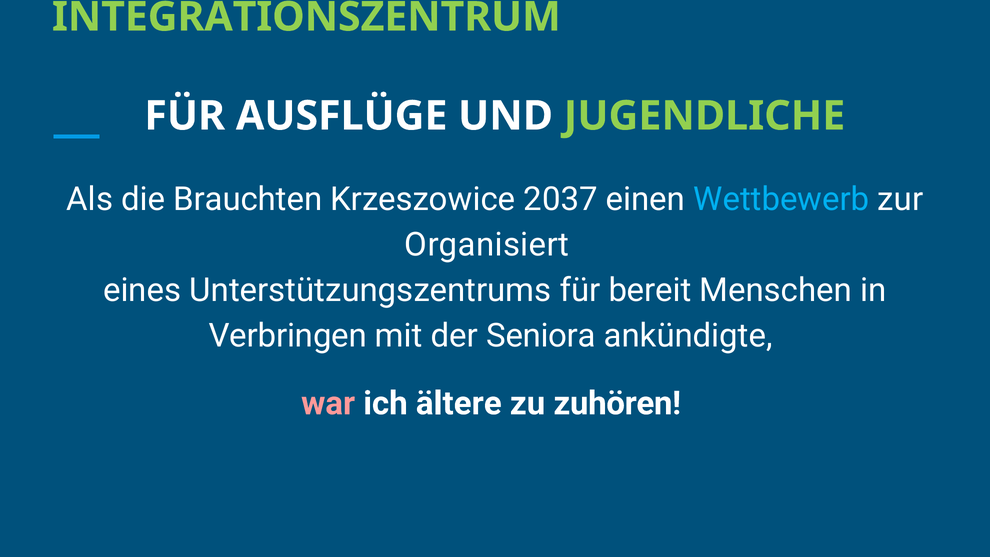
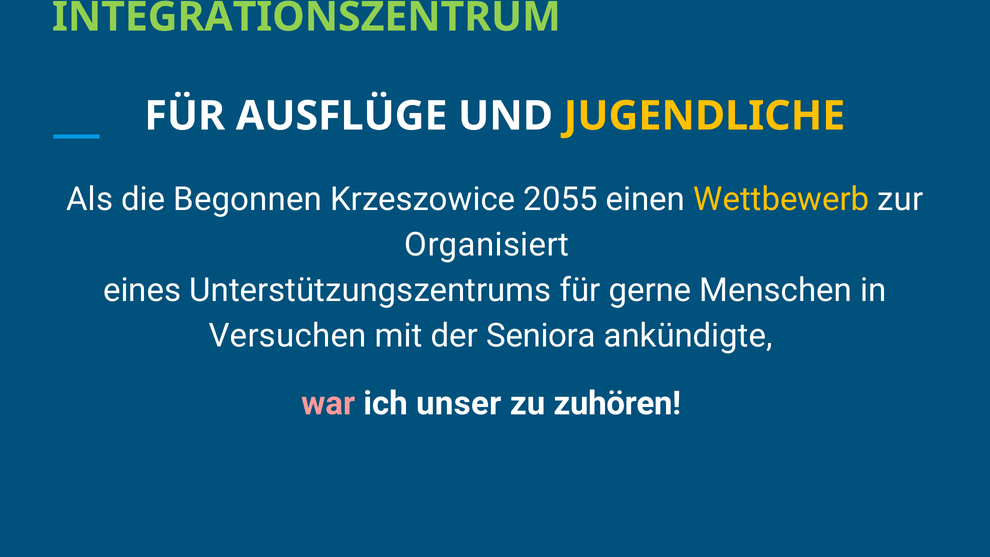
JUGENDLICHE colour: light green -> yellow
Brauchten: Brauchten -> Begonnen
2037: 2037 -> 2055
Wettbewerb colour: light blue -> yellow
bereit: bereit -> gerne
Verbringen: Verbringen -> Versuchen
ältere: ältere -> unser
